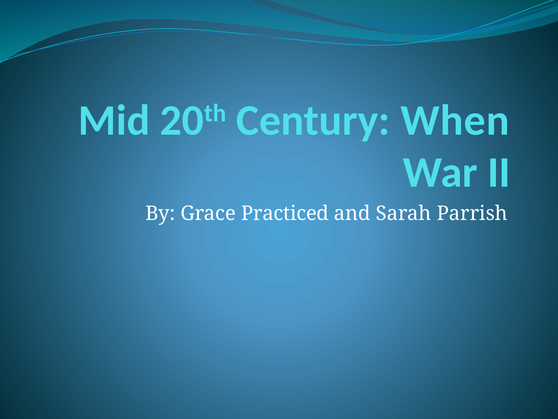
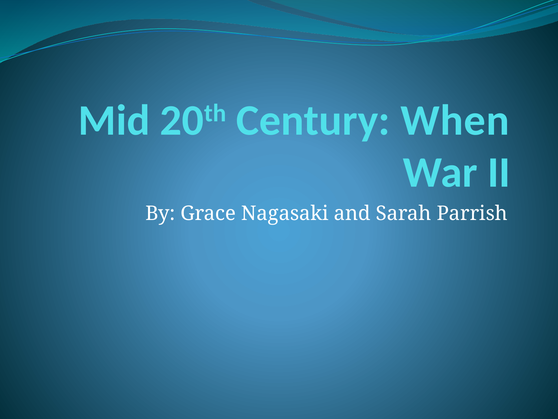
Practiced: Practiced -> Nagasaki
